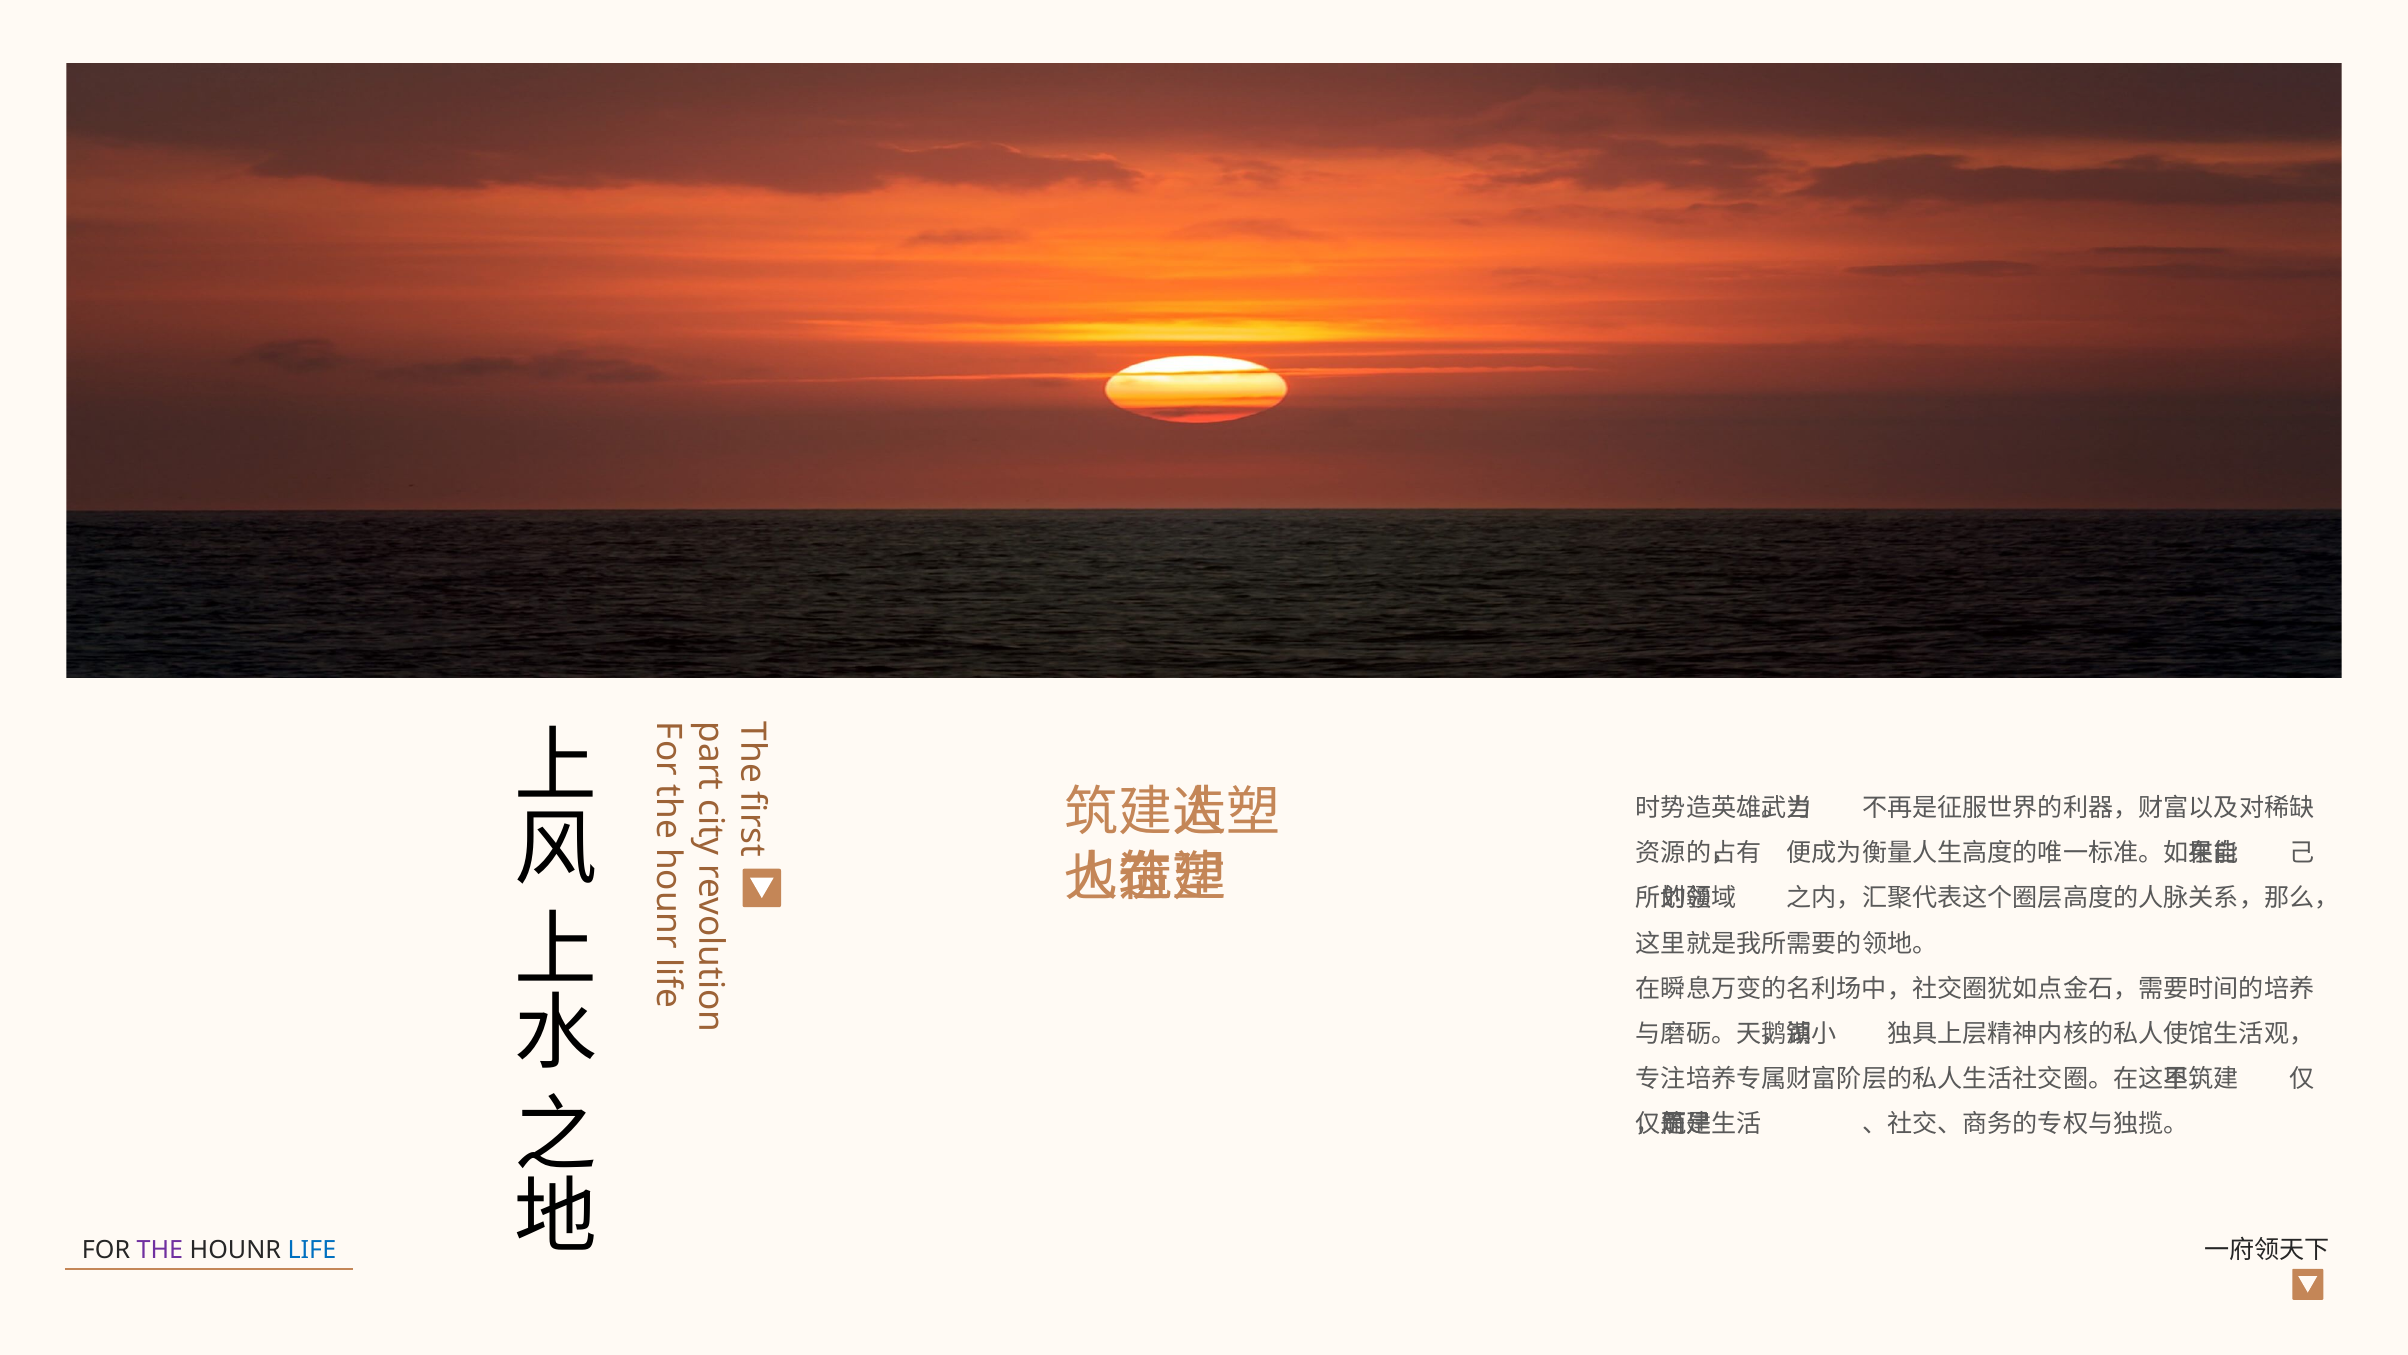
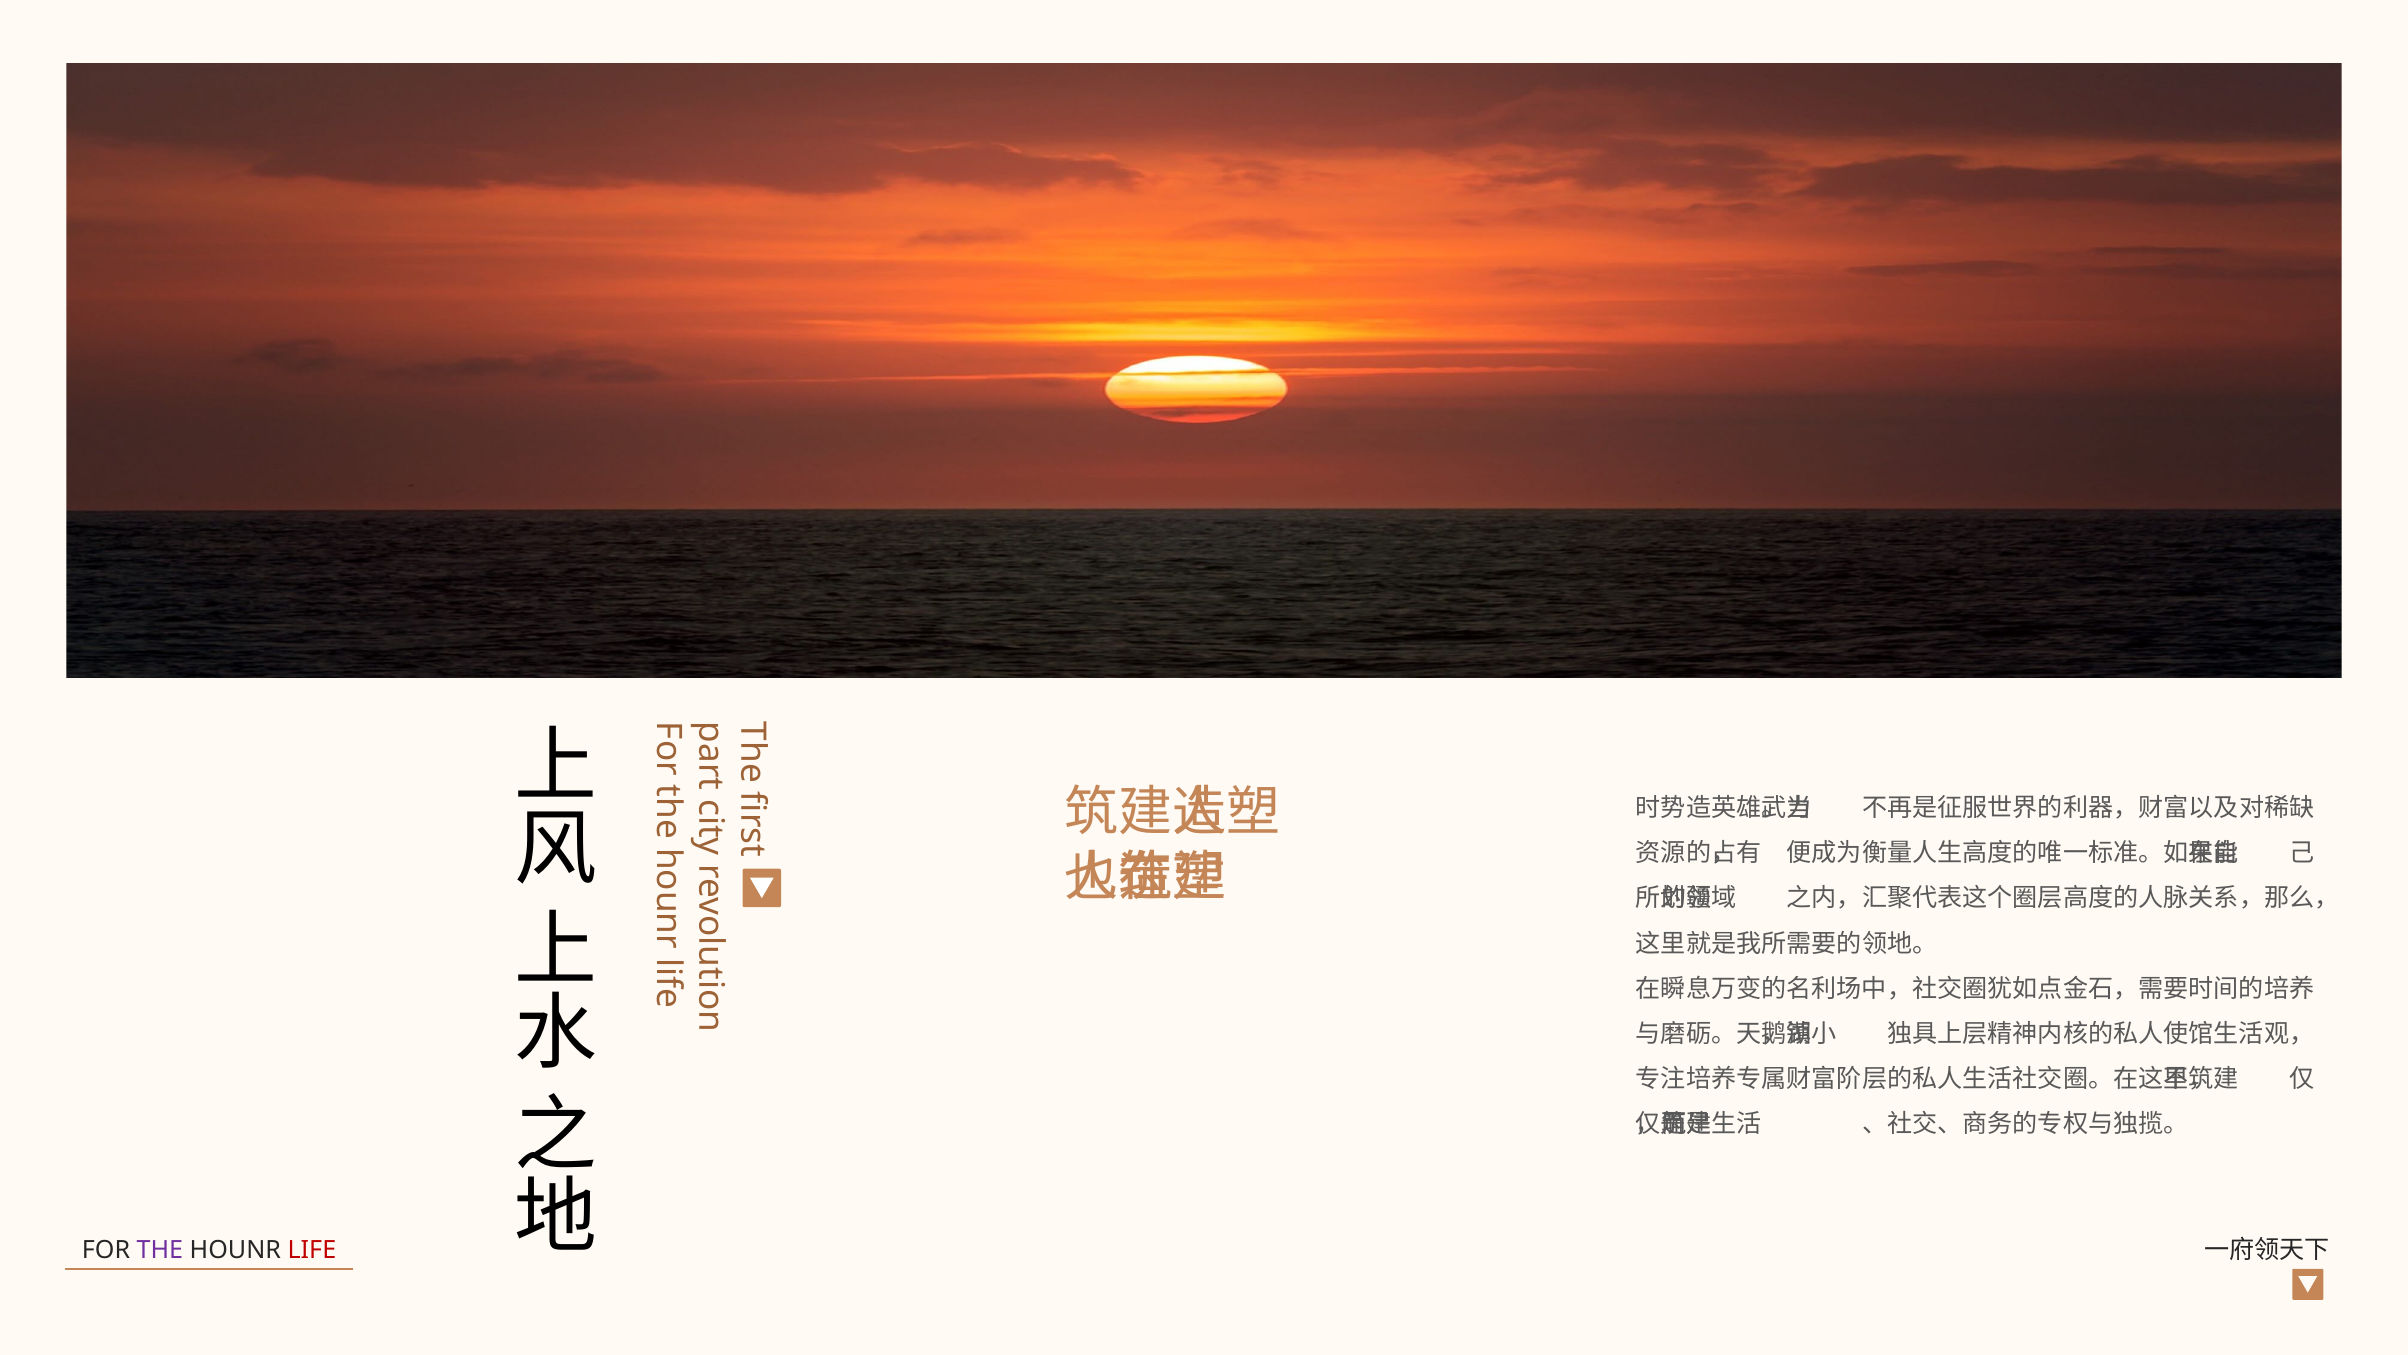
LIFE colour: blue -> red
